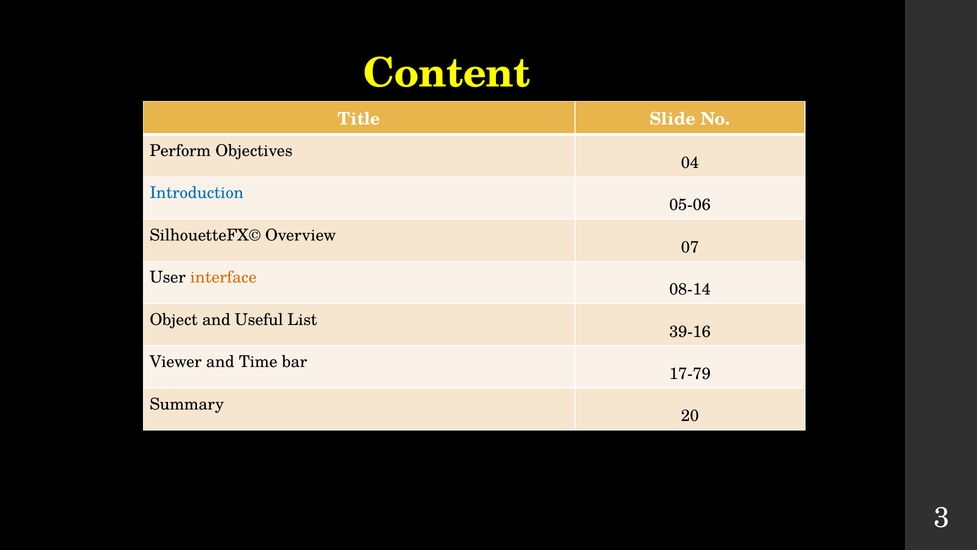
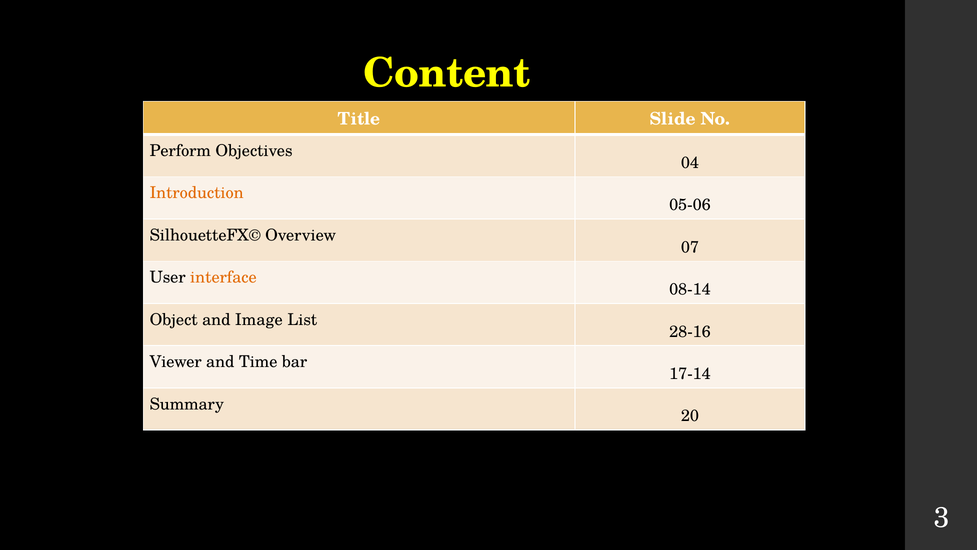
Introduction colour: blue -> orange
Useful: Useful -> Image
39-16: 39-16 -> 28-16
17-79: 17-79 -> 17-14
